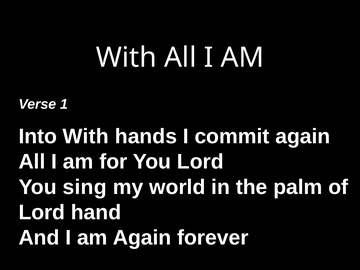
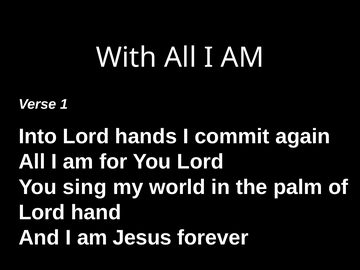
Into With: With -> Lord
am Again: Again -> Jesus
